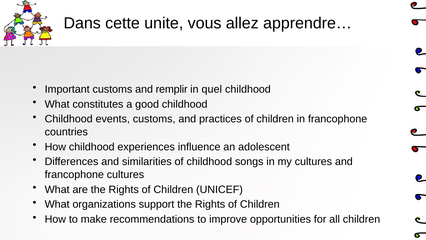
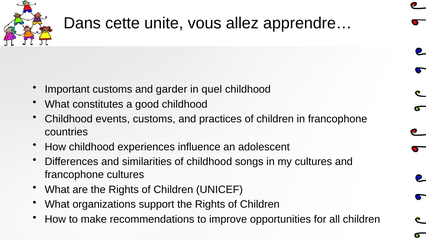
remplir: remplir -> garder
